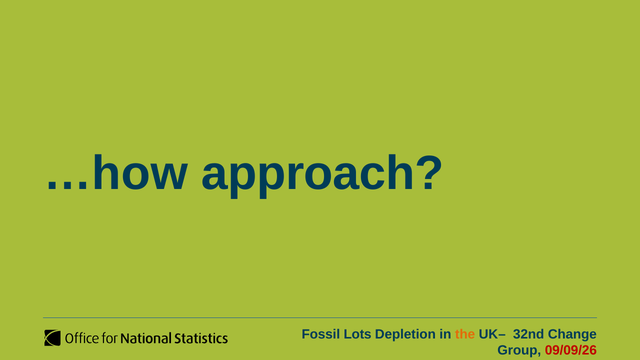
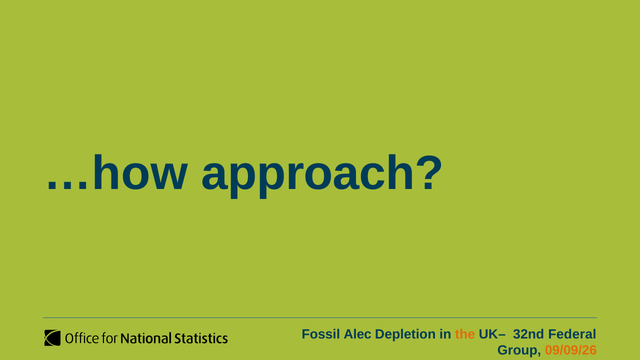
Lots: Lots -> Alec
Change: Change -> Federal
09/09/26 colour: red -> orange
